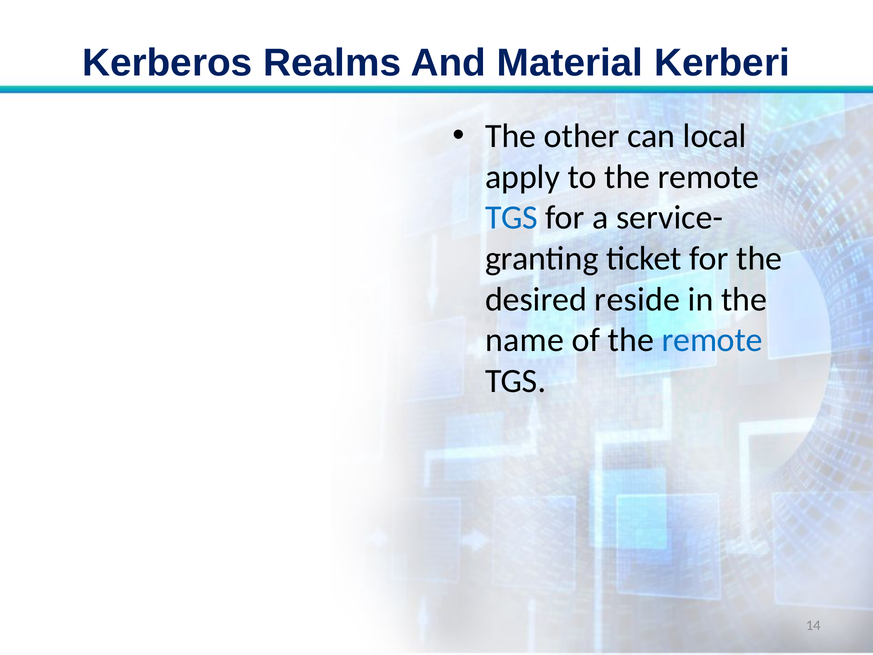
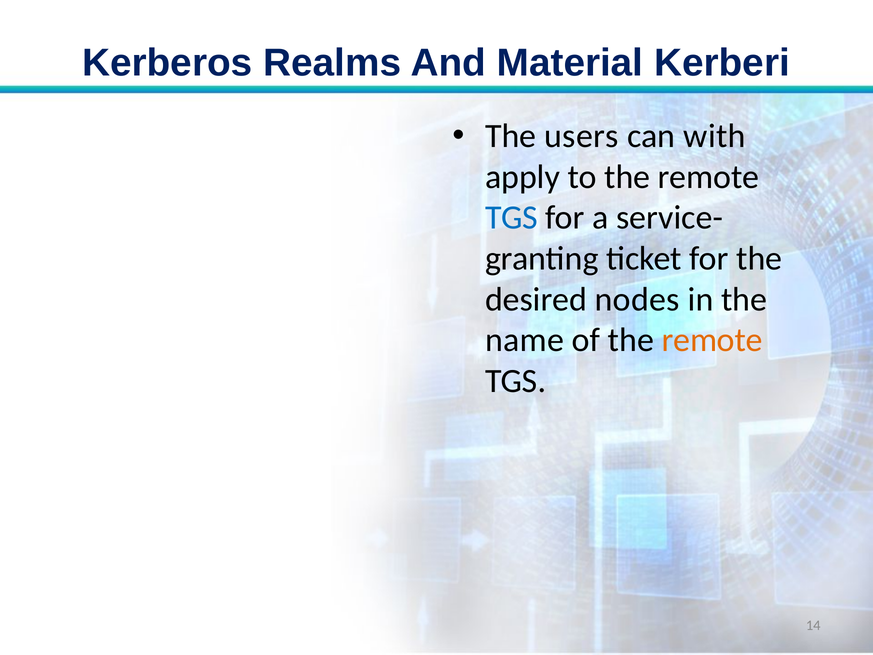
other: other -> users
local: local -> with
reside: reside -> nodes
remote at (712, 340) colour: blue -> orange
